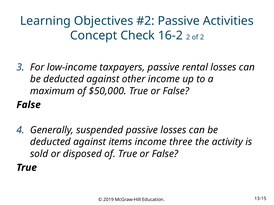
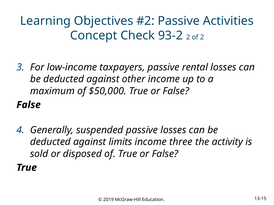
16-2: 16-2 -> 93-2
items: items -> limits
